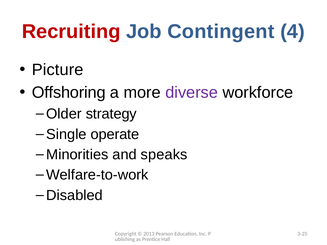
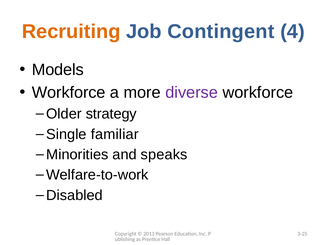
Recruiting colour: red -> orange
Picture: Picture -> Models
Offshoring at (69, 93): Offshoring -> Workforce
operate: operate -> familiar
